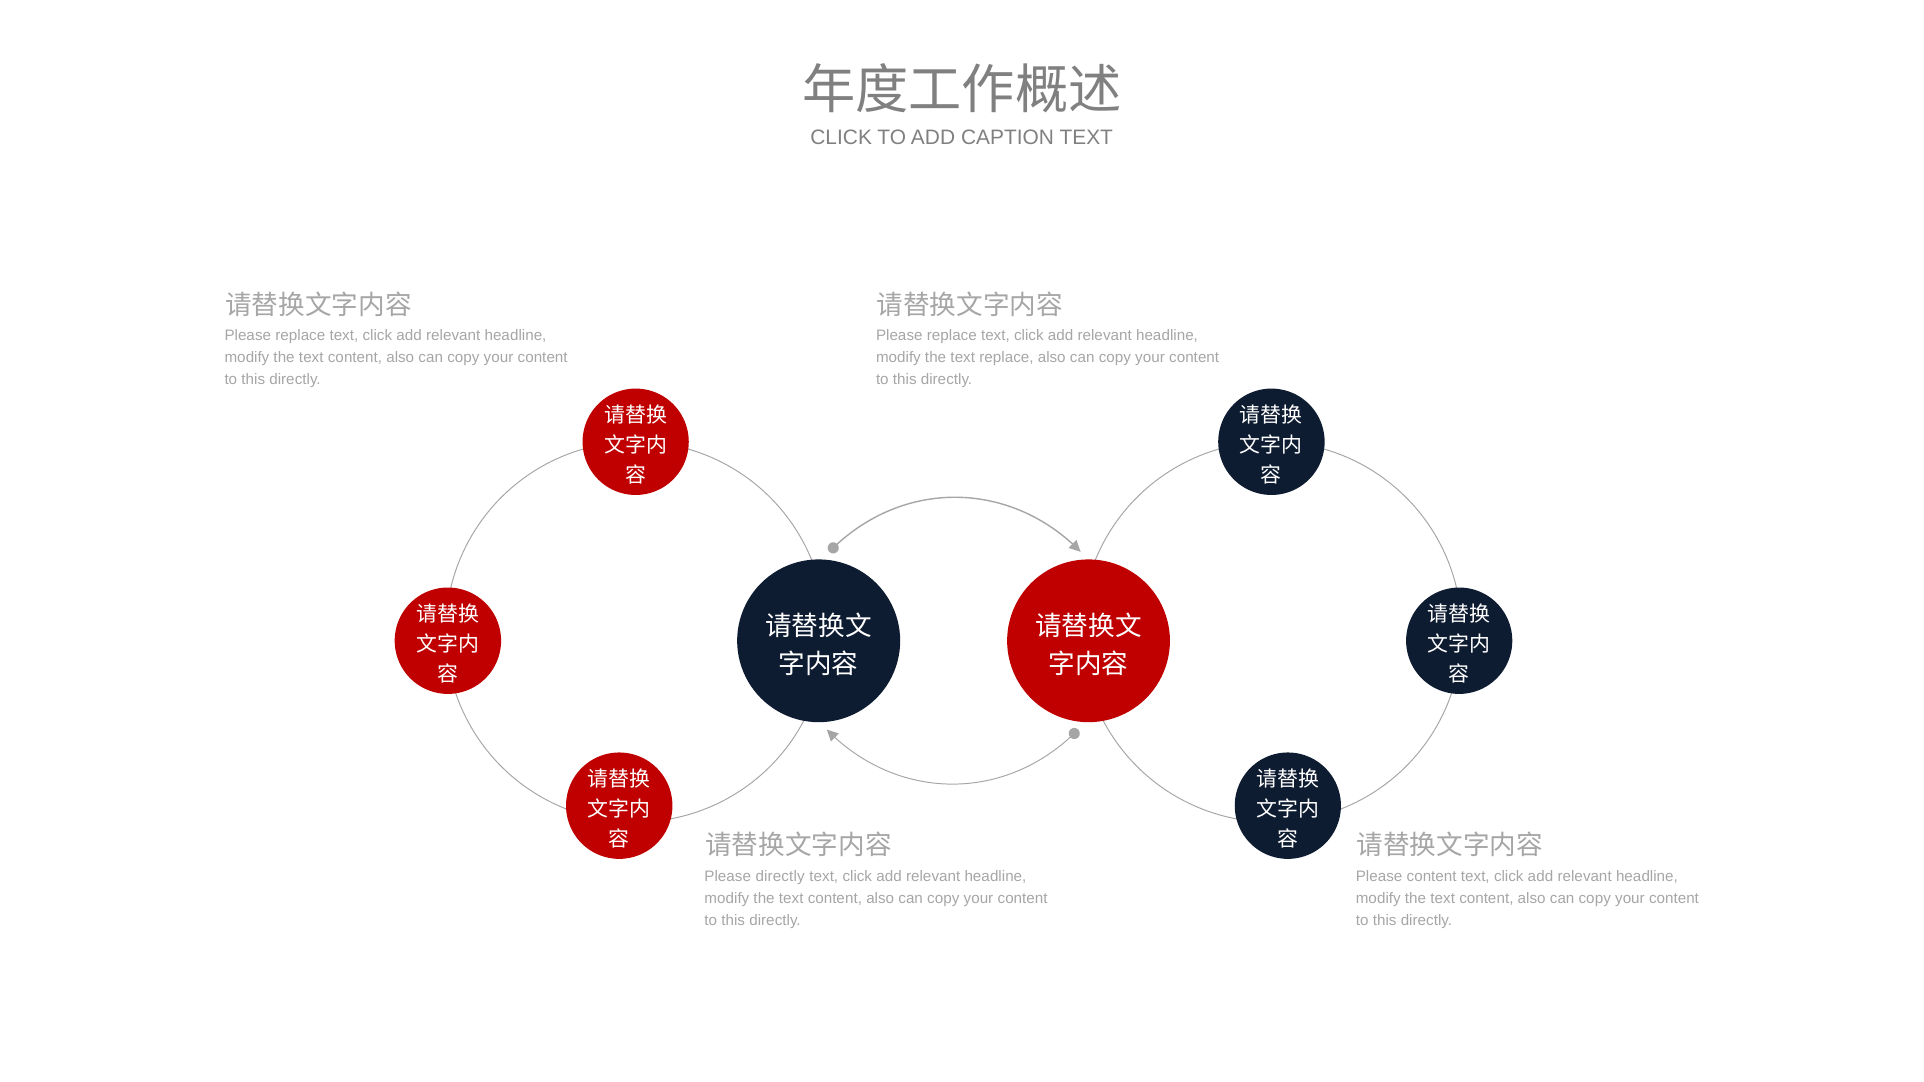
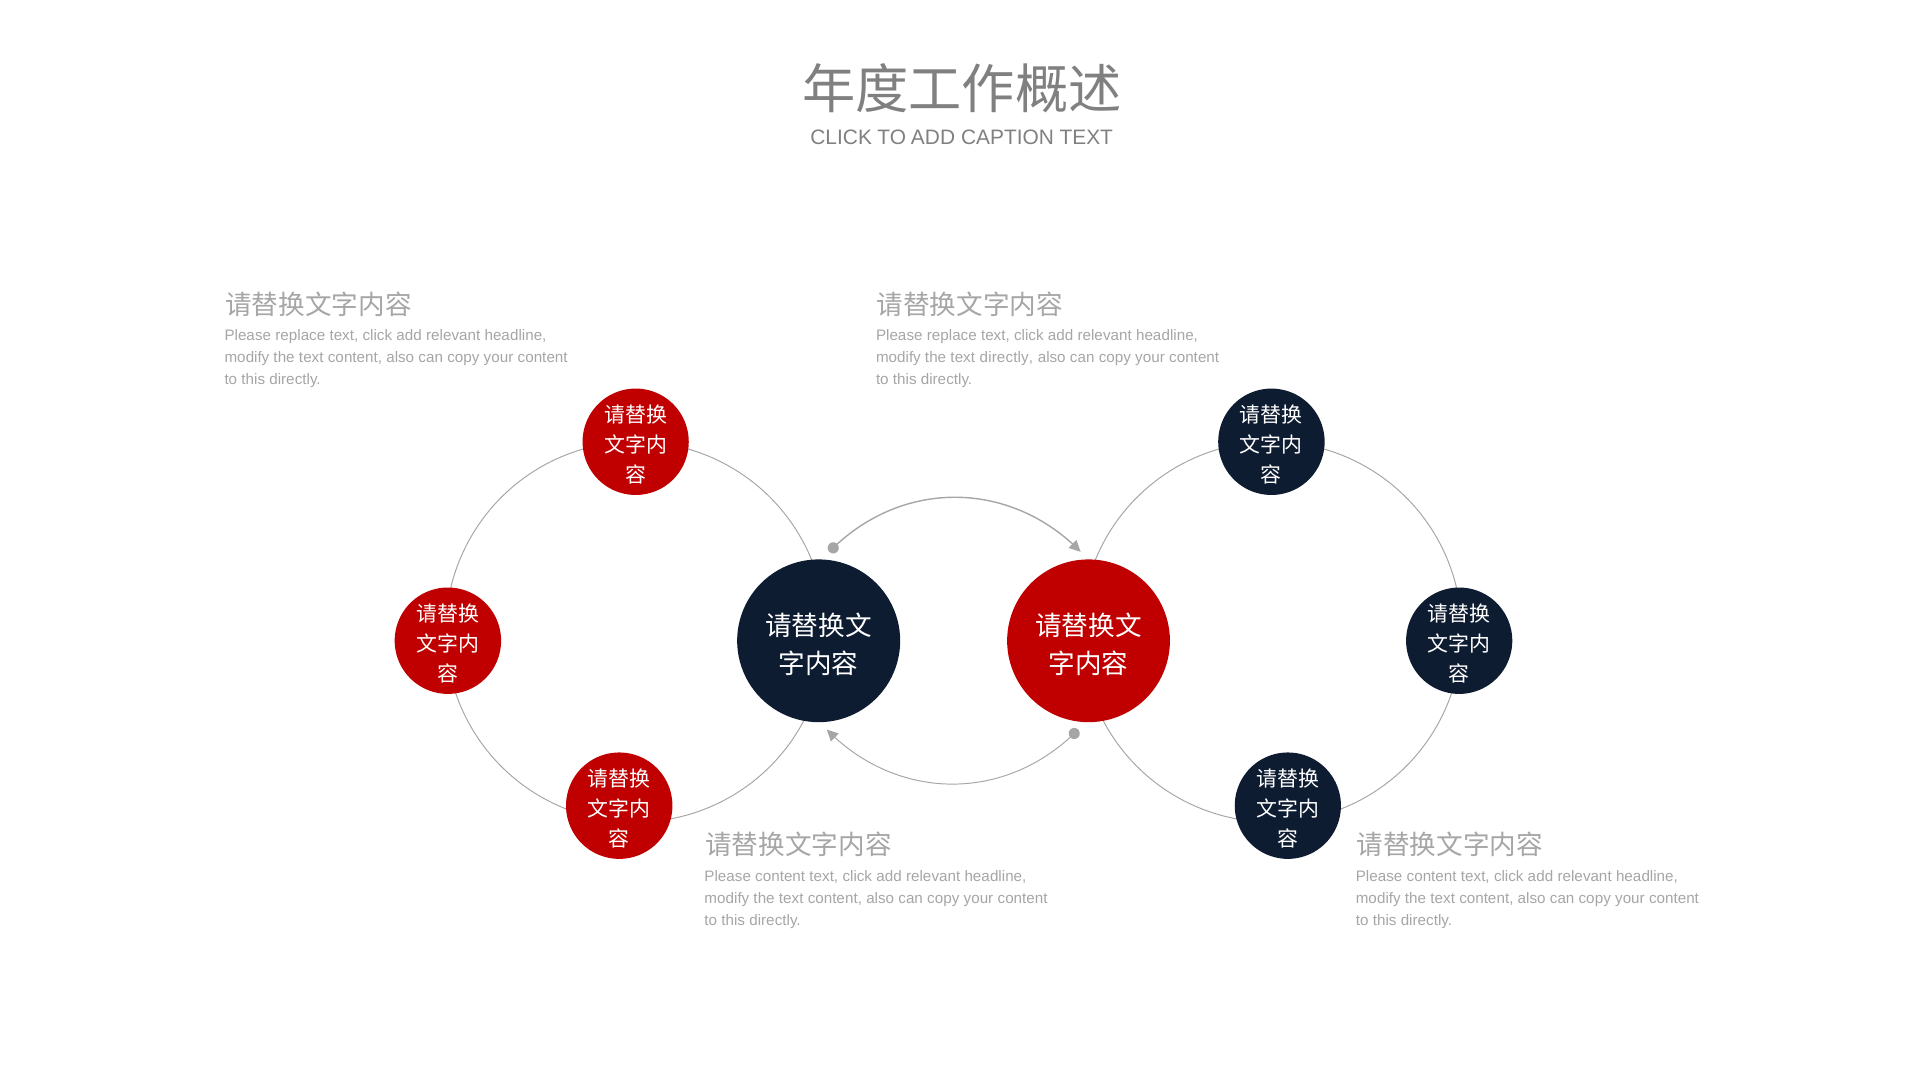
text replace: replace -> directly
directly at (780, 877): directly -> content
